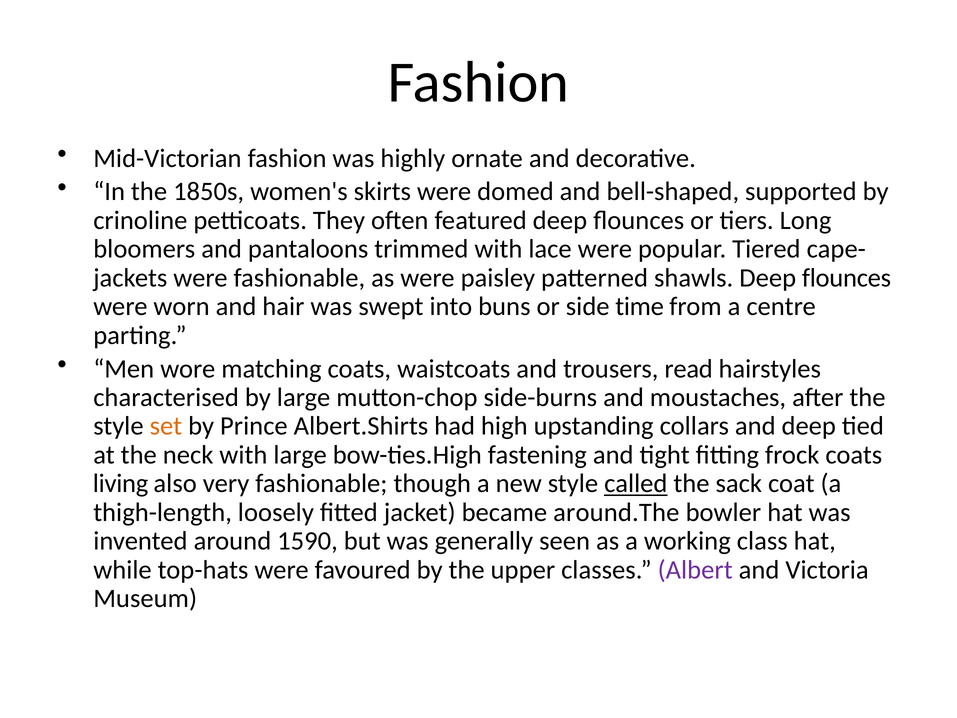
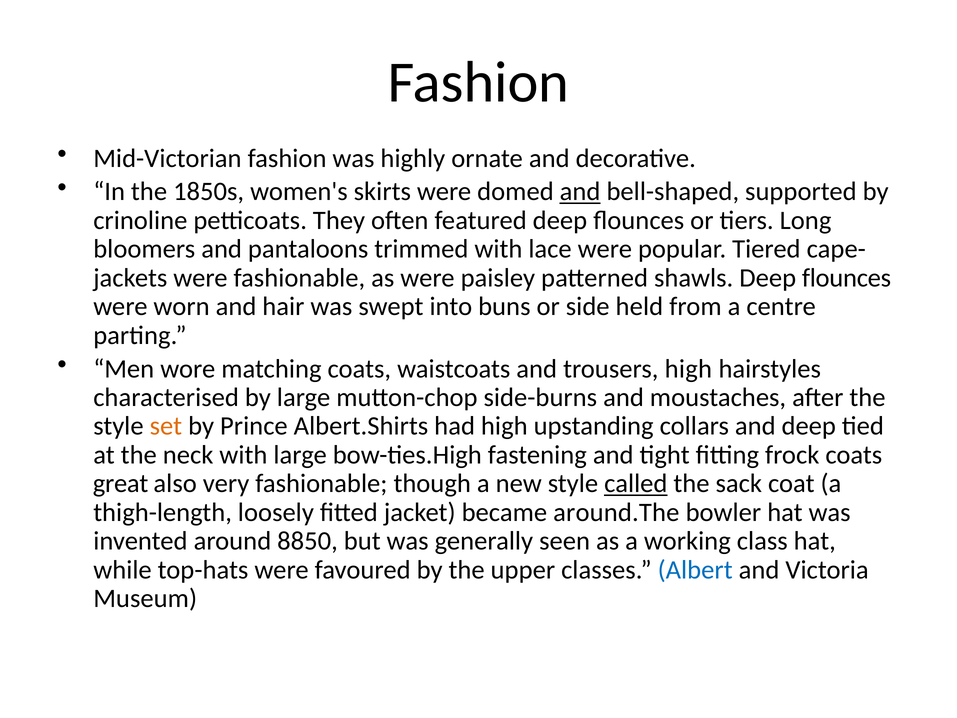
and at (580, 192) underline: none -> present
time: time -> held
trousers read: read -> high
living: living -> great
1590: 1590 -> 8850
Albert colour: purple -> blue
